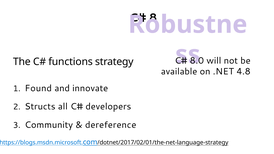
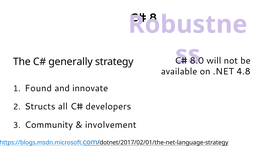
functions: functions -> generally
dereference: dereference -> involvement
